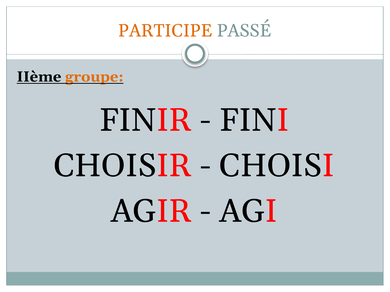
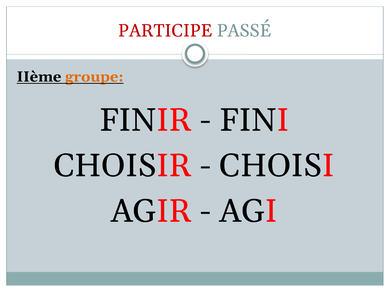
PARTICIPE colour: orange -> red
